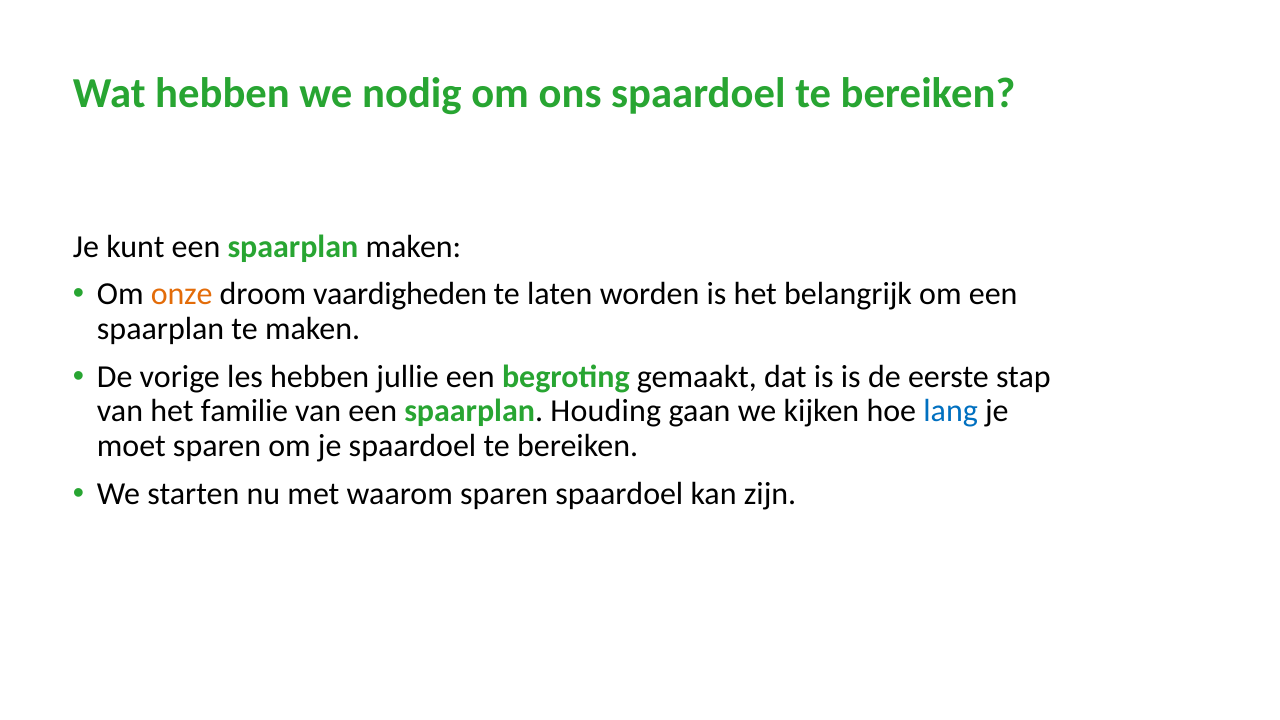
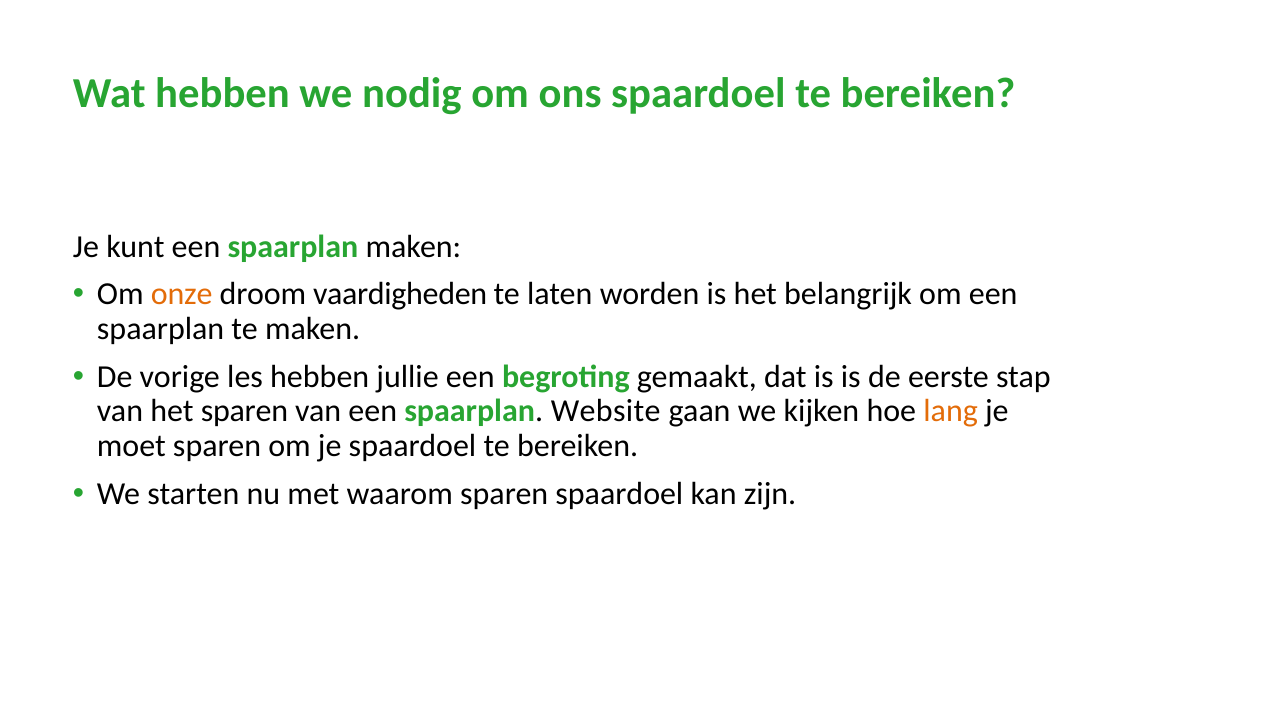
het familie: familie -> sparen
Houding: Houding -> Website
lang colour: blue -> orange
